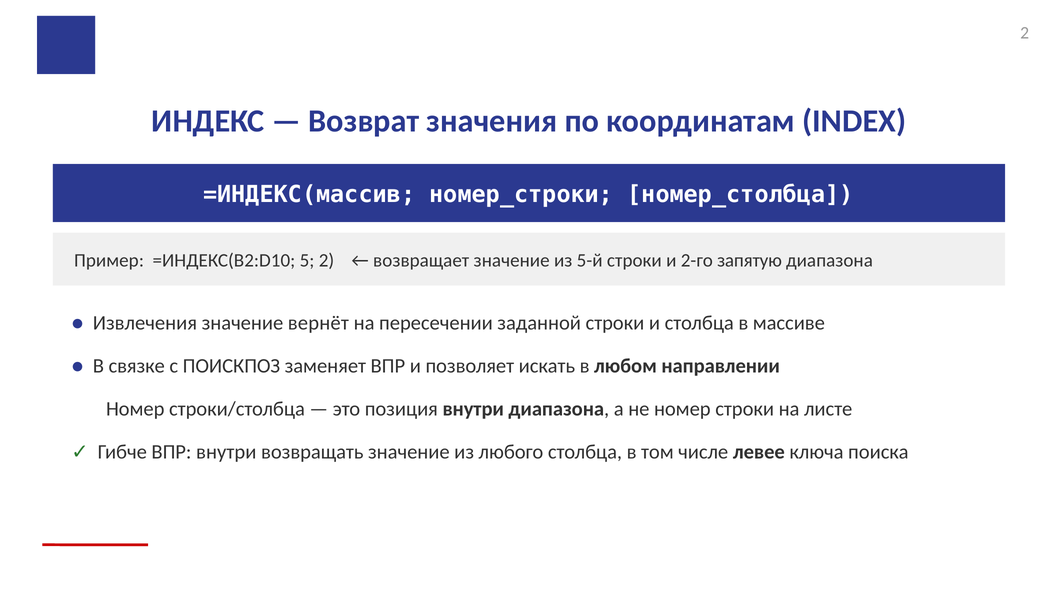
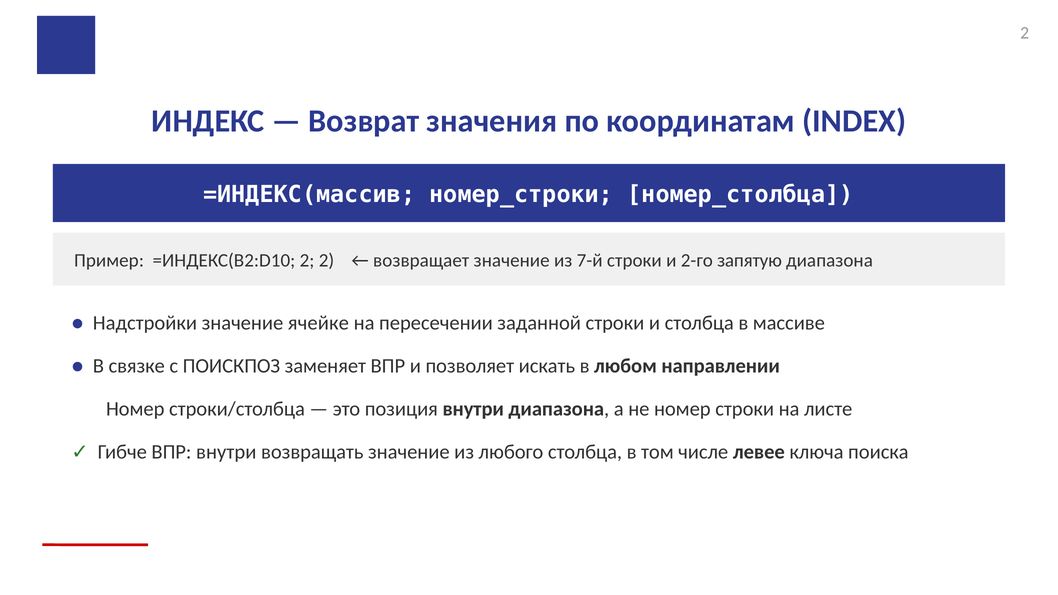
=ИНДЕКС(B2:D10 5: 5 -> 2
5-й: 5-й -> 7-й
Извлечения: Извлечения -> Надстройки
вернёт: вернёт -> ячейке
